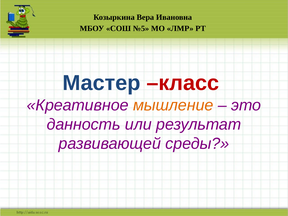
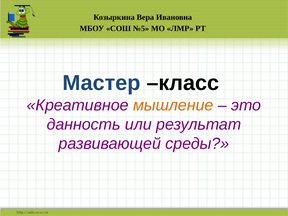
класс colour: red -> black
